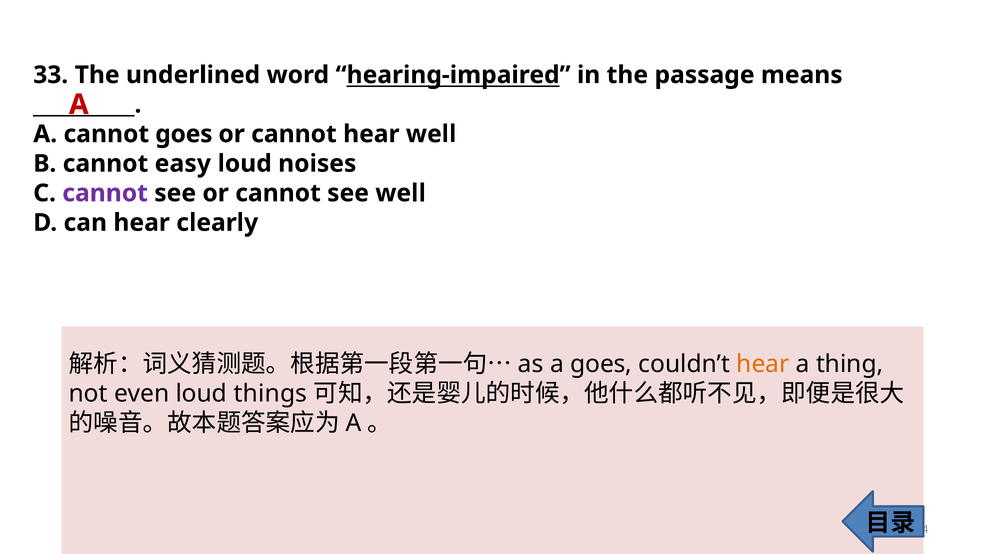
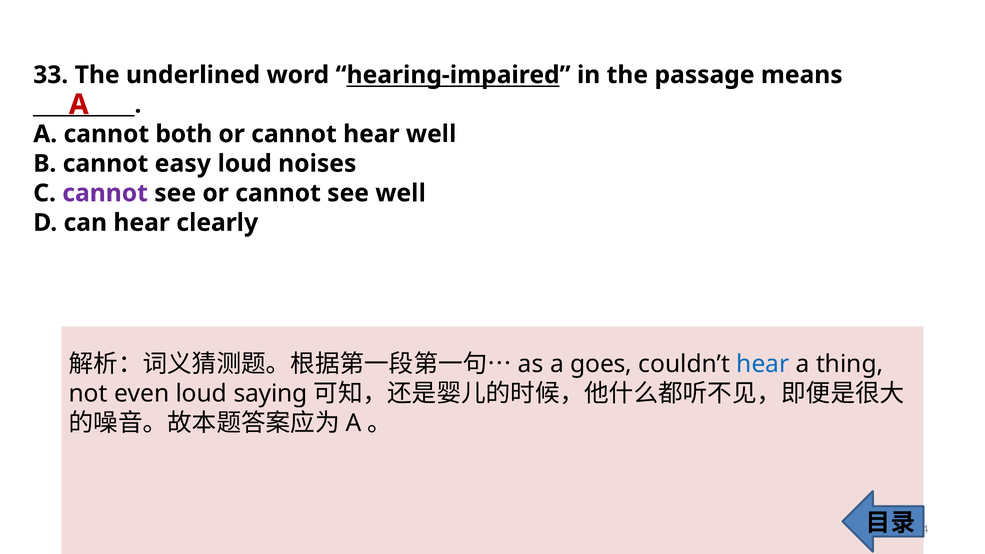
cannot goes: goes -> both
hear at (763, 364) colour: orange -> blue
things: things -> saying
